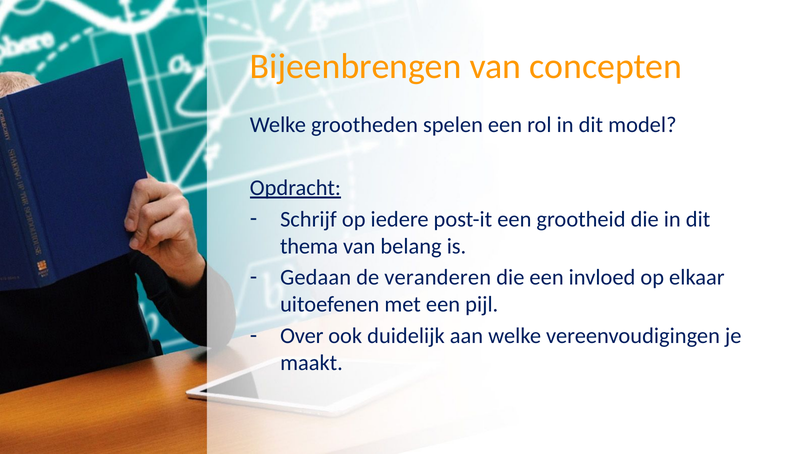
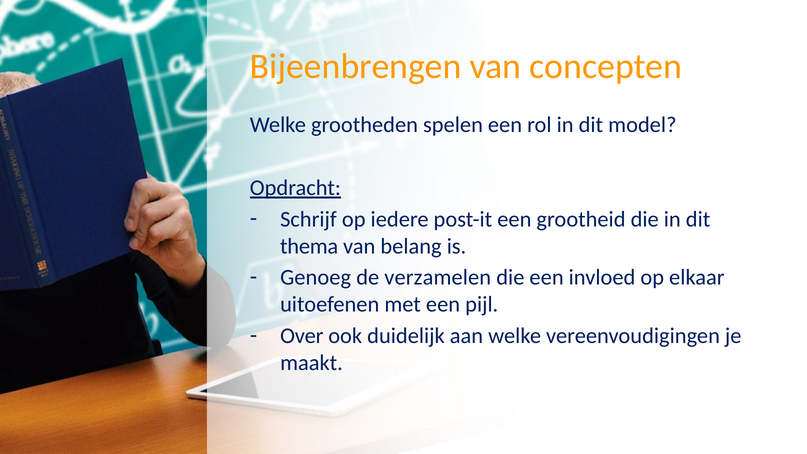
Gedaan: Gedaan -> Genoeg
veranderen: veranderen -> verzamelen
